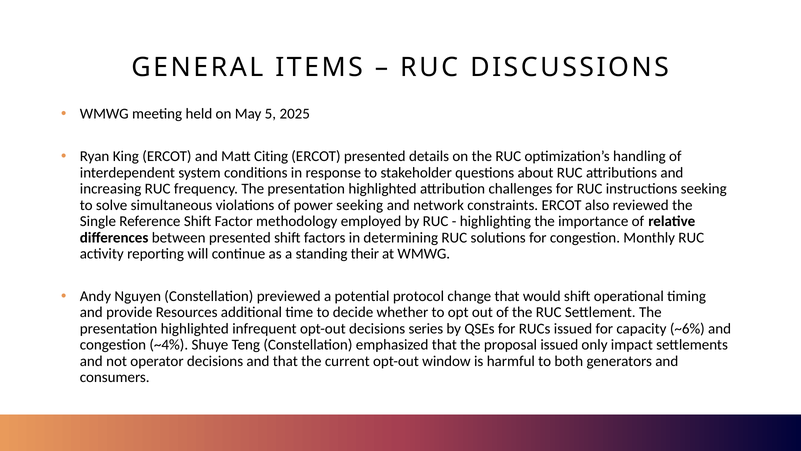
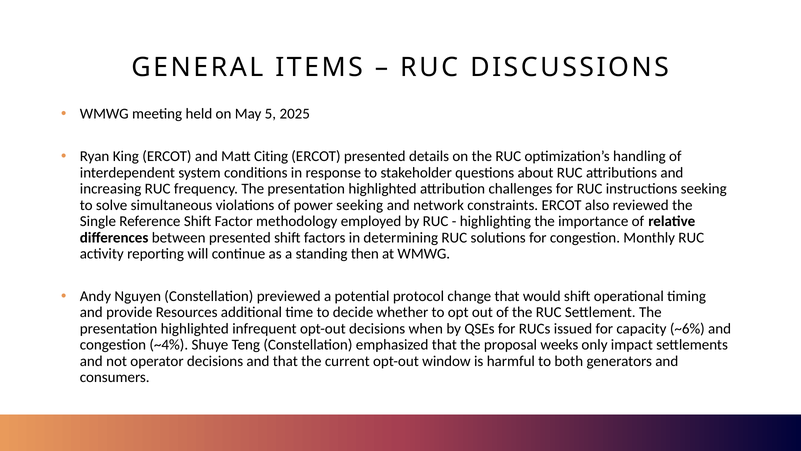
their: their -> then
series: series -> when
proposal issued: issued -> weeks
